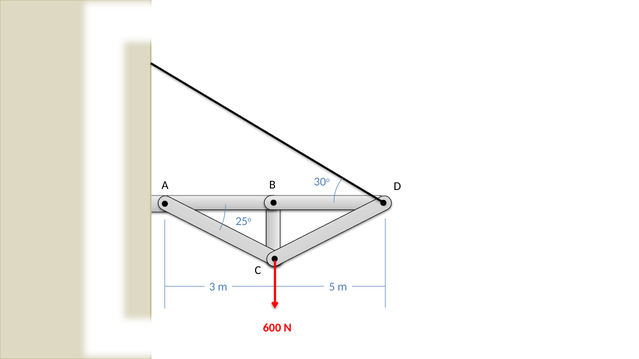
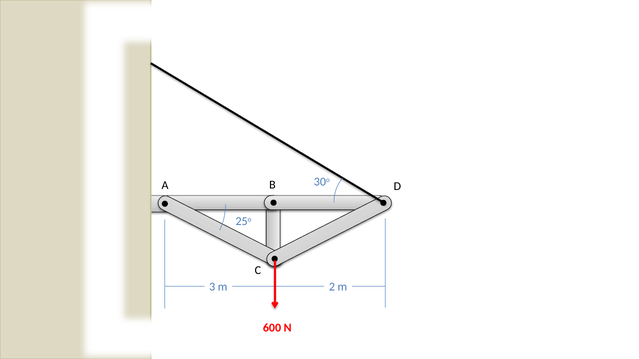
5: 5 -> 2
